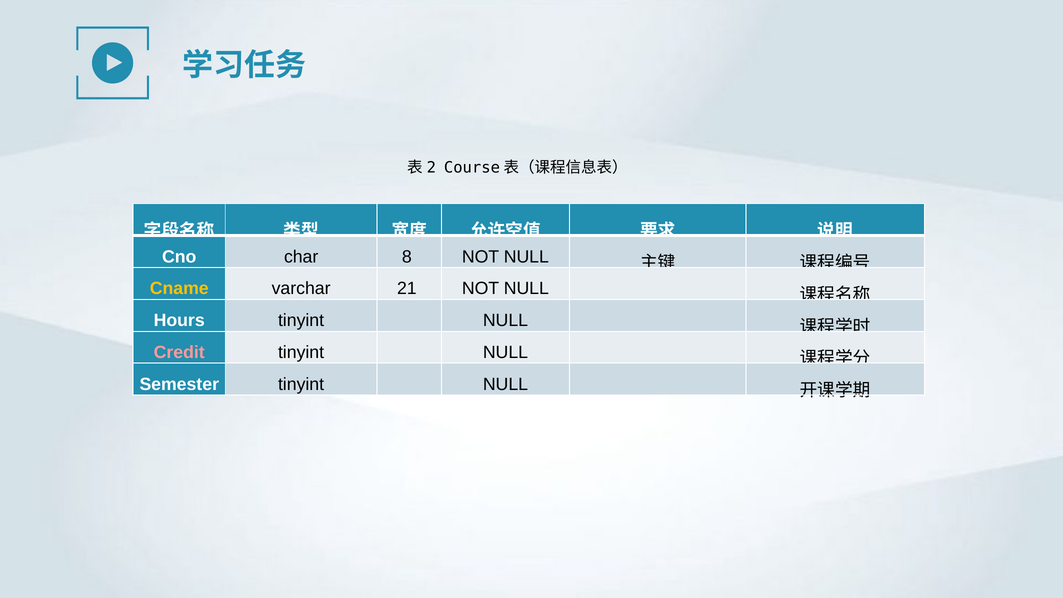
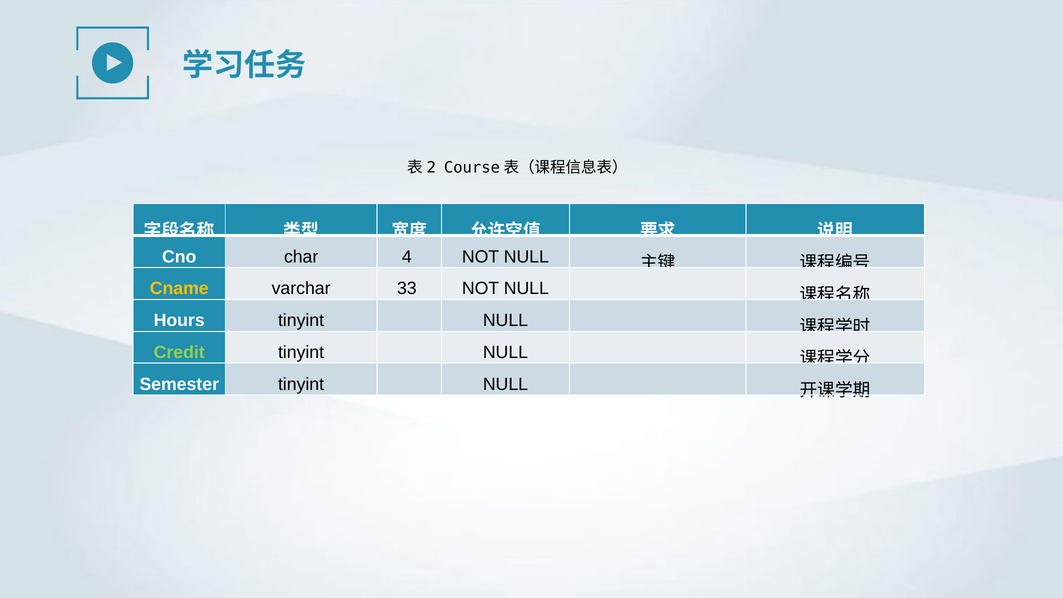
8: 8 -> 4
21: 21 -> 33
Credit colour: pink -> light green
